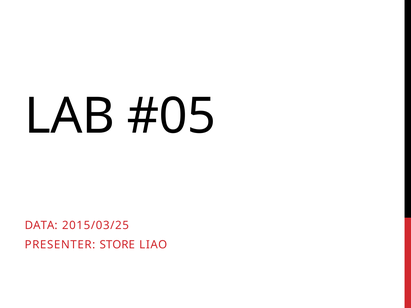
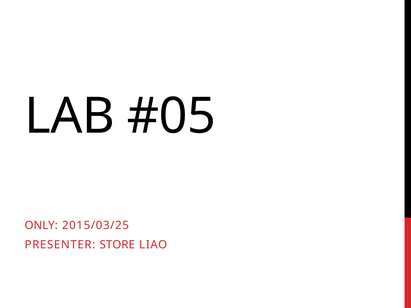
DATA: DATA -> ONLY
